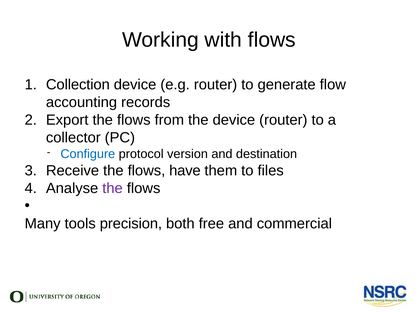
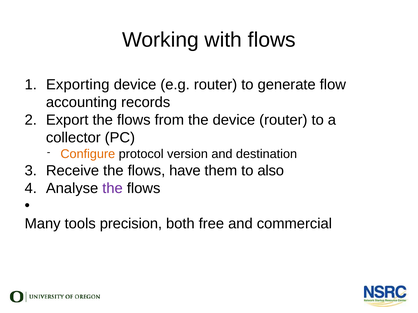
Collection: Collection -> Exporting
Configure colour: blue -> orange
files: files -> also
